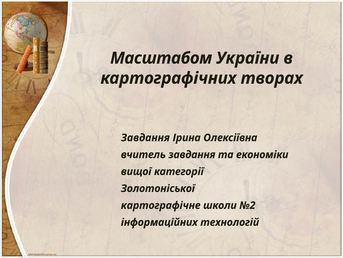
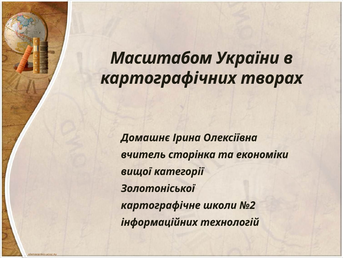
Завдання at (145, 137): Завдання -> Домашнє
вчитель завдання: завдання -> сторінка
